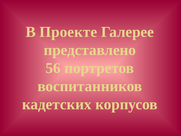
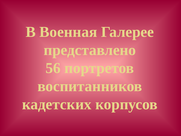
Проекте: Проекте -> Военная
